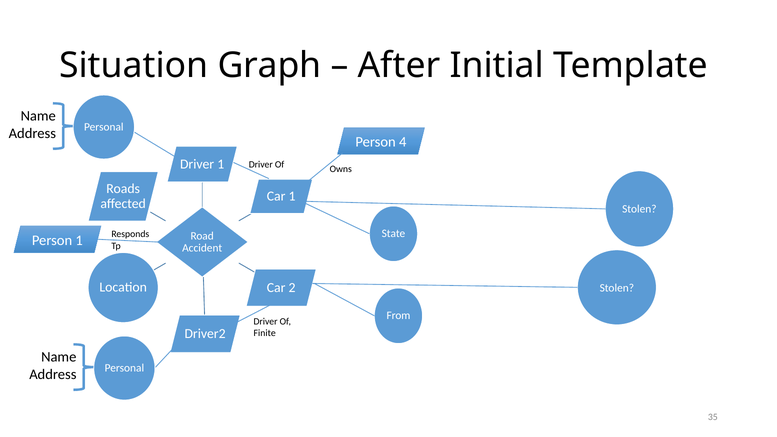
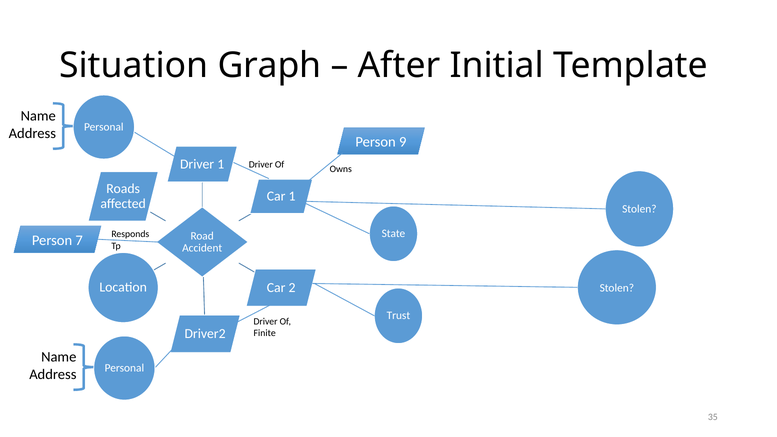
4: 4 -> 9
Person 1: 1 -> 7
From: From -> Trust
